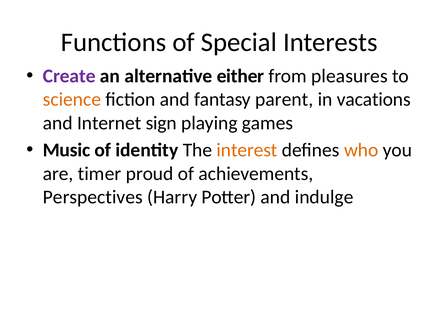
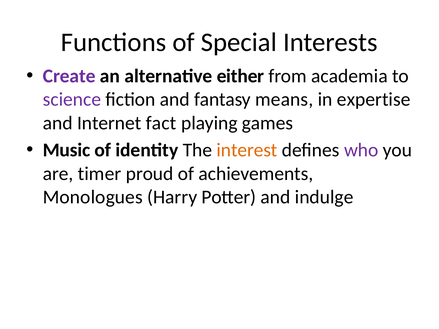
pleasures: pleasures -> academia
science colour: orange -> purple
parent: parent -> means
vacations: vacations -> expertise
sign: sign -> fact
who colour: orange -> purple
Perspectives: Perspectives -> Monologues
